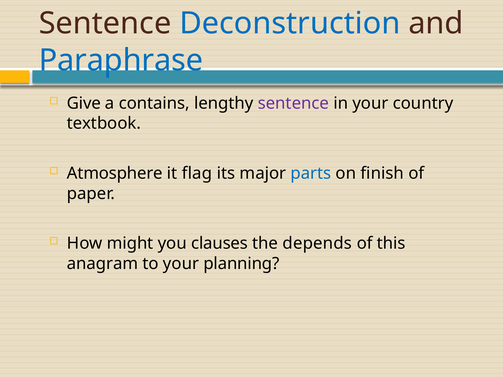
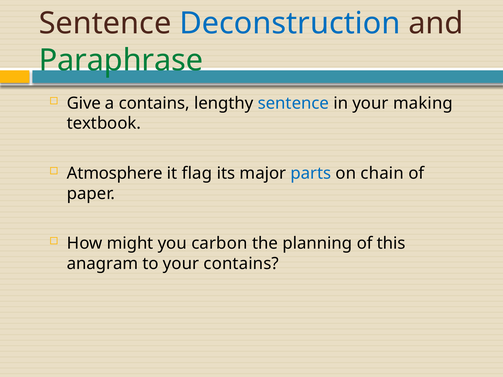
Paraphrase colour: blue -> green
sentence at (293, 103) colour: purple -> blue
country: country -> making
finish: finish -> chain
clauses: clauses -> carbon
depends: depends -> planning
your planning: planning -> contains
